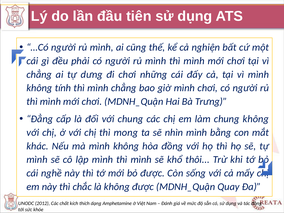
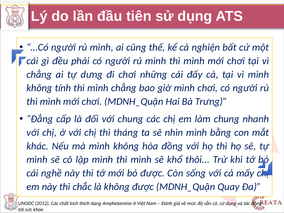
chung không: không -> nhanh
mong: mong -> tháng
